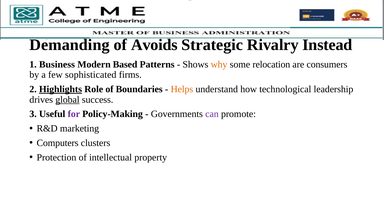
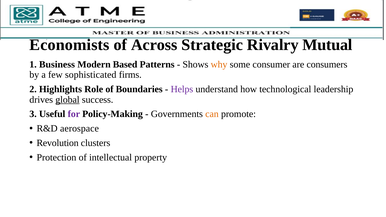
Demanding: Demanding -> Economists
Avoids: Avoids -> Across
Instead: Instead -> Mutual
relocation: relocation -> consumer
Highlights underline: present -> none
Helps colour: orange -> purple
can colour: purple -> orange
marketing: marketing -> aerospace
Computers: Computers -> Revolution
